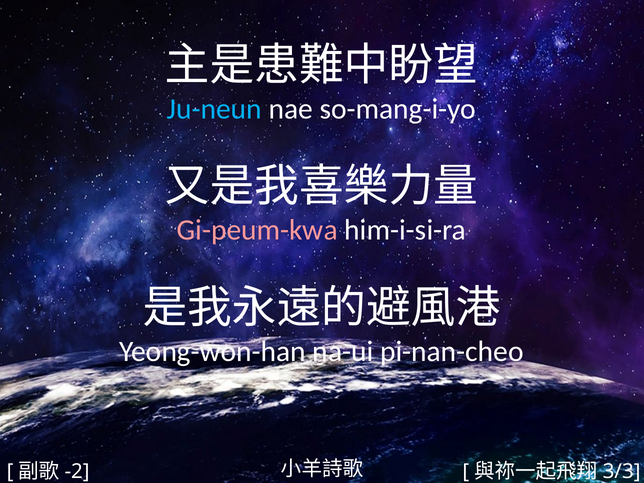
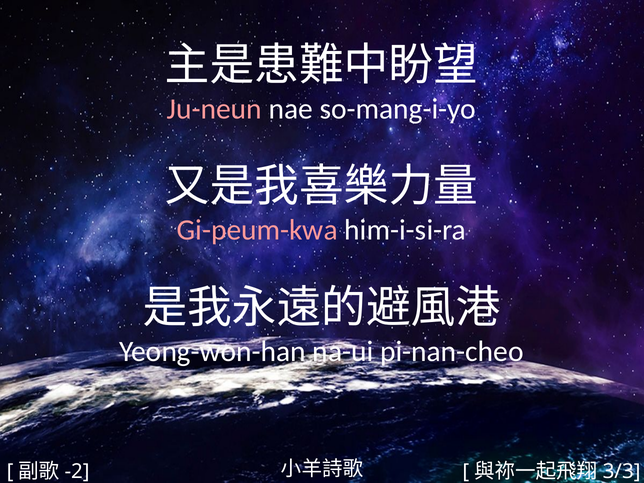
Ju-neun colour: light blue -> pink
